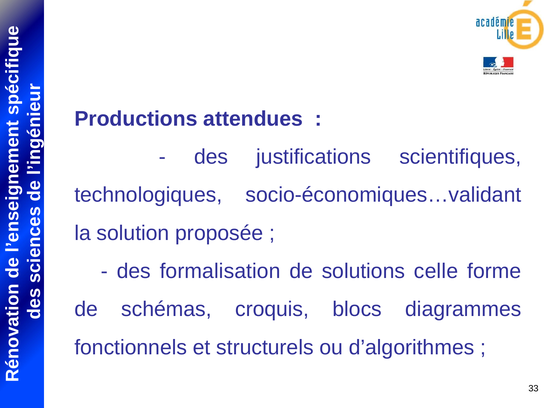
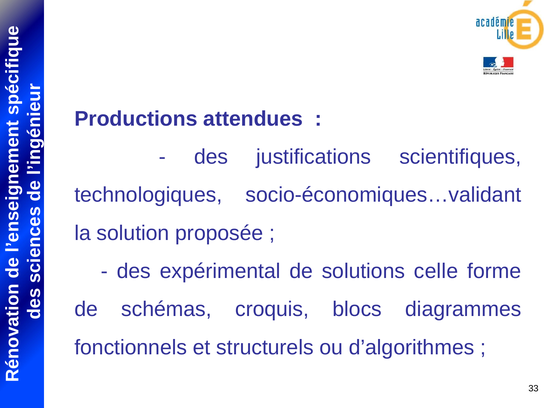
formalisation: formalisation -> expérimental
